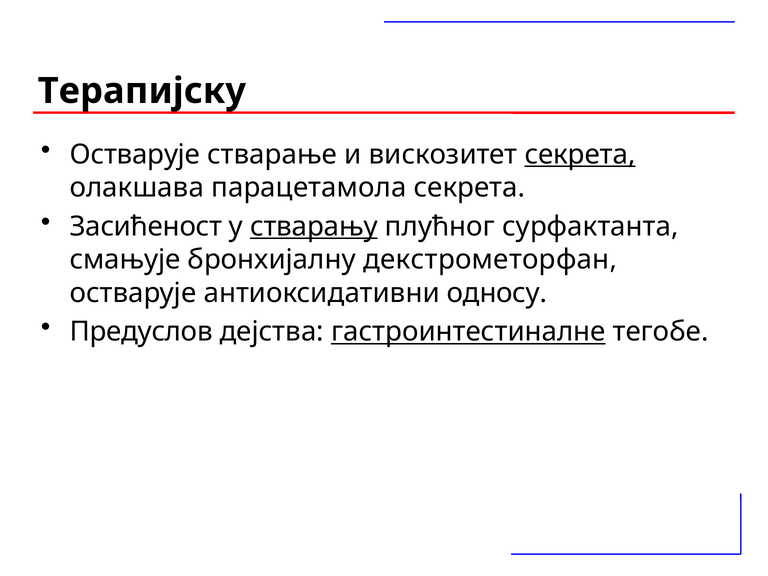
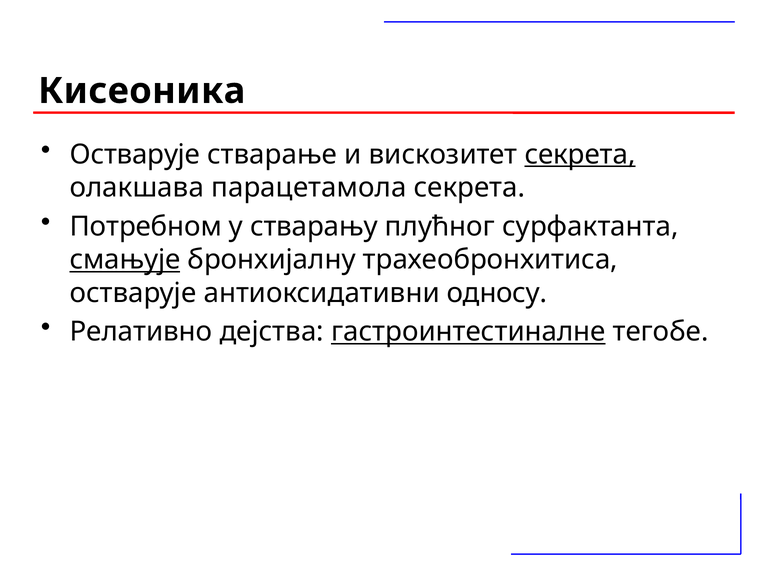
Терапијску: Терапијску -> Кисеоника
Засићеност: Засићеност -> Потребном
стварању underline: present -> none
смањује underline: none -> present
декстрометорфан: декстрометорфан -> трахеобронхитиса
Предуслов: Предуслов -> Релативно
